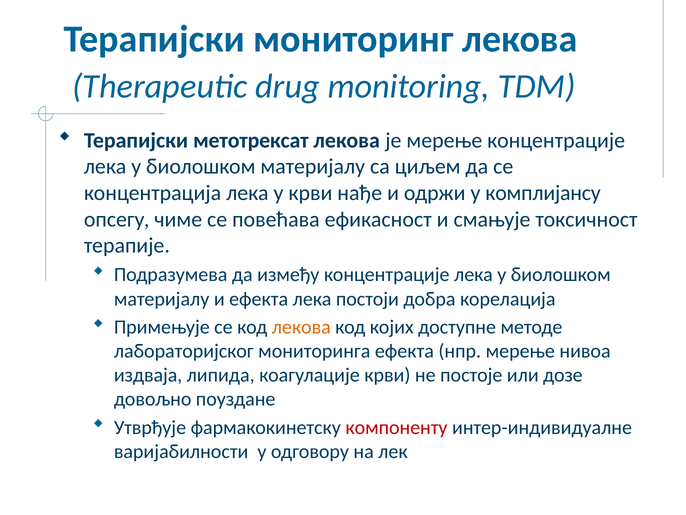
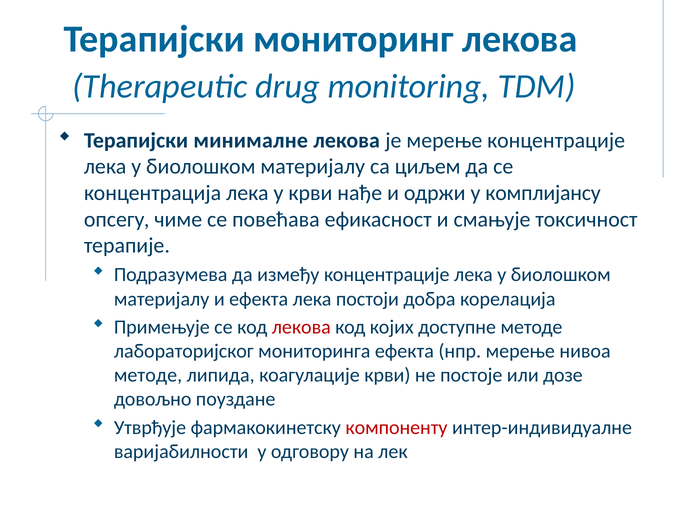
метотрексат: метотрексат -> минималне
лекова at (301, 327) colour: orange -> red
издваја at (148, 375): издваја -> методе
